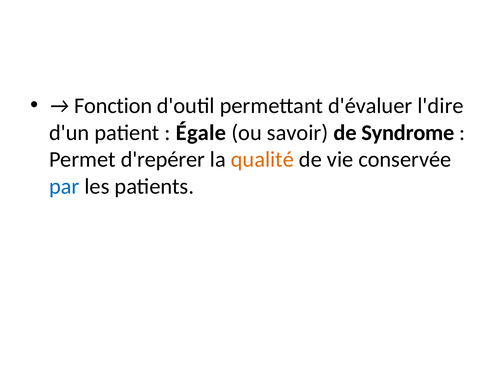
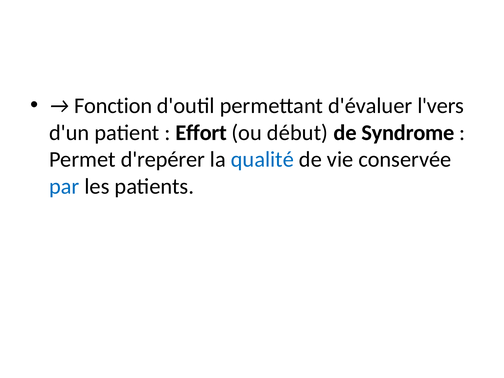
l'dire: l'dire -> l'vers
Égale: Égale -> Effort
savoir: savoir -> début
qualité colour: orange -> blue
